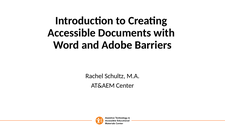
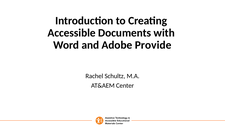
Barriers: Barriers -> Provide
